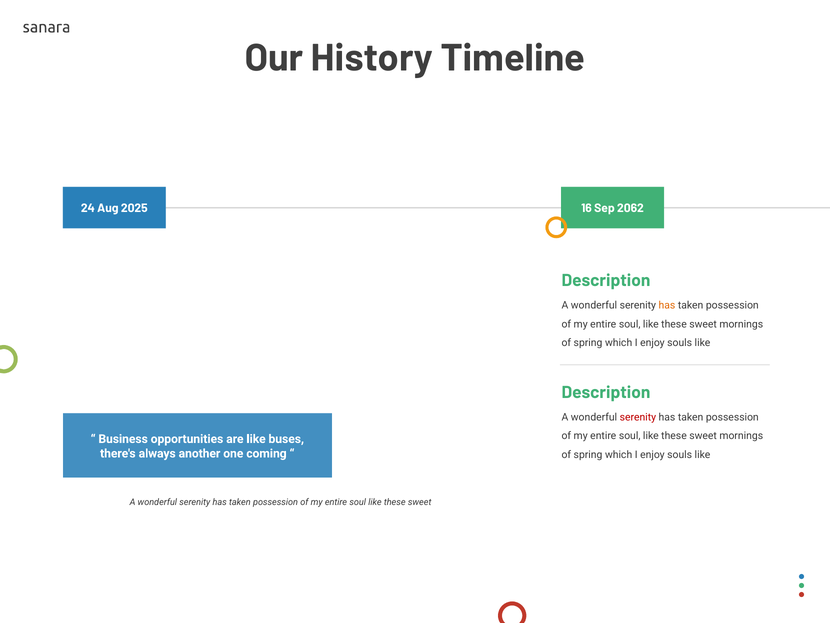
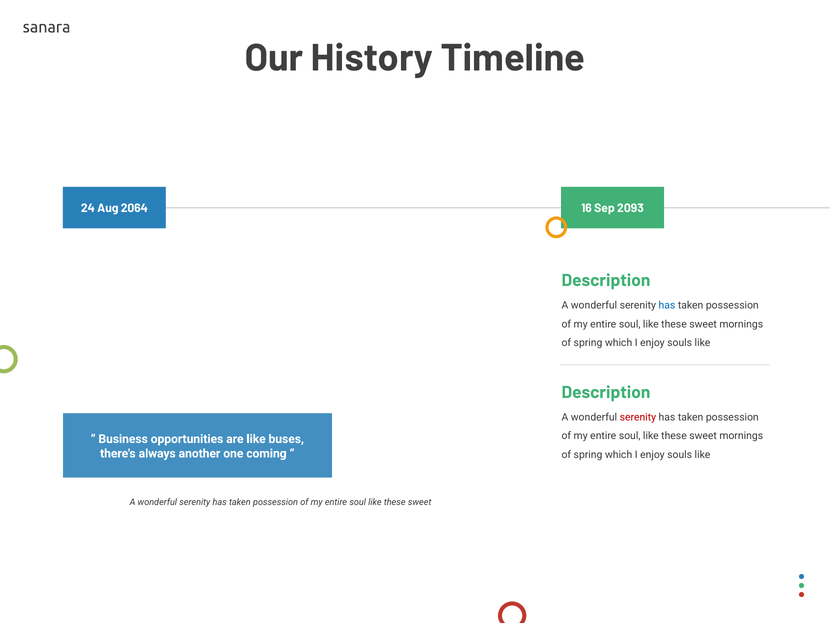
2025: 2025 -> 2064
2062: 2062 -> 2093
has at (667, 305) colour: orange -> blue
